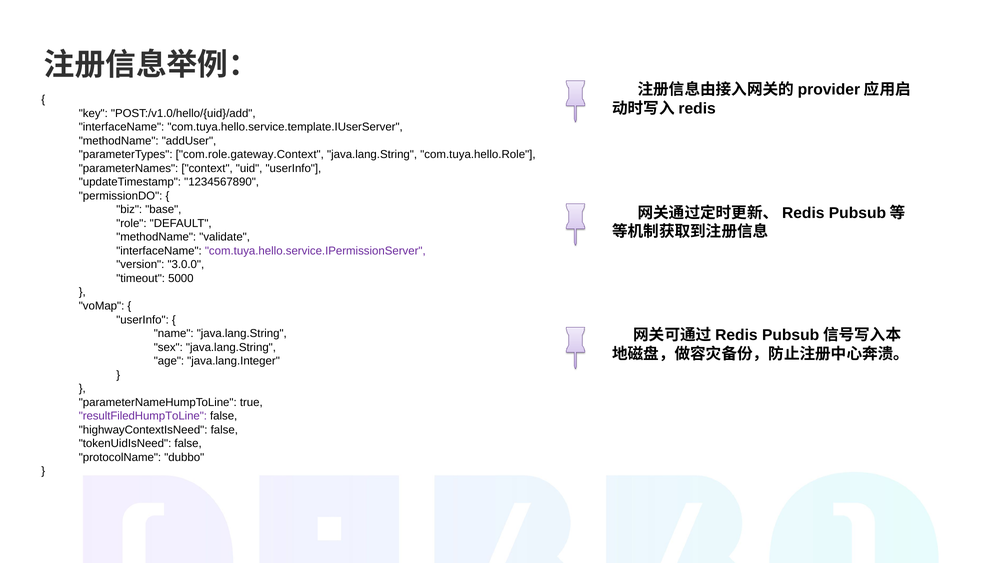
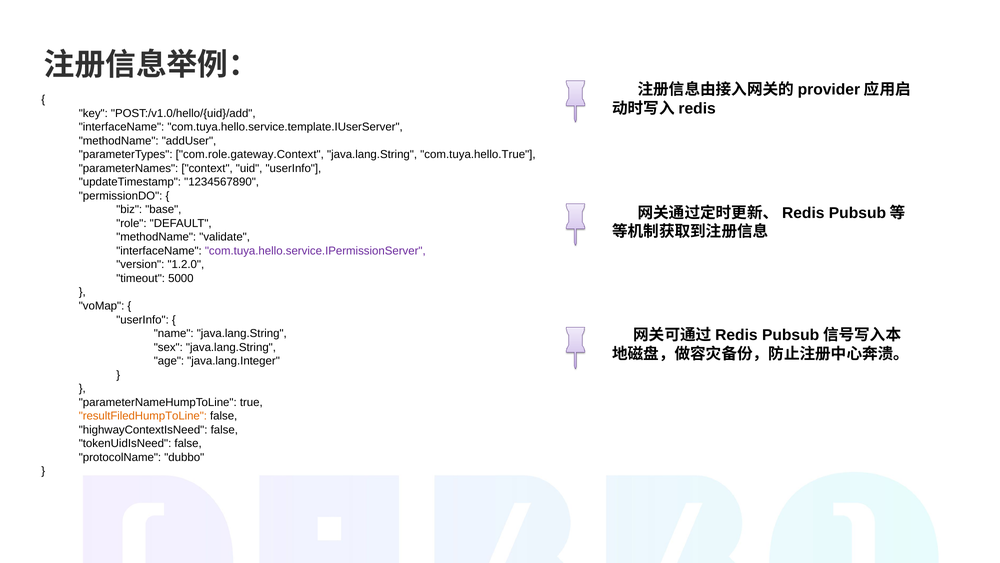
com.tuya.hello.Role: com.tuya.hello.Role -> com.tuya.hello.True
3.0.0: 3.0.0 -> 1.2.0
resultFiledHumpToLine colour: purple -> orange
